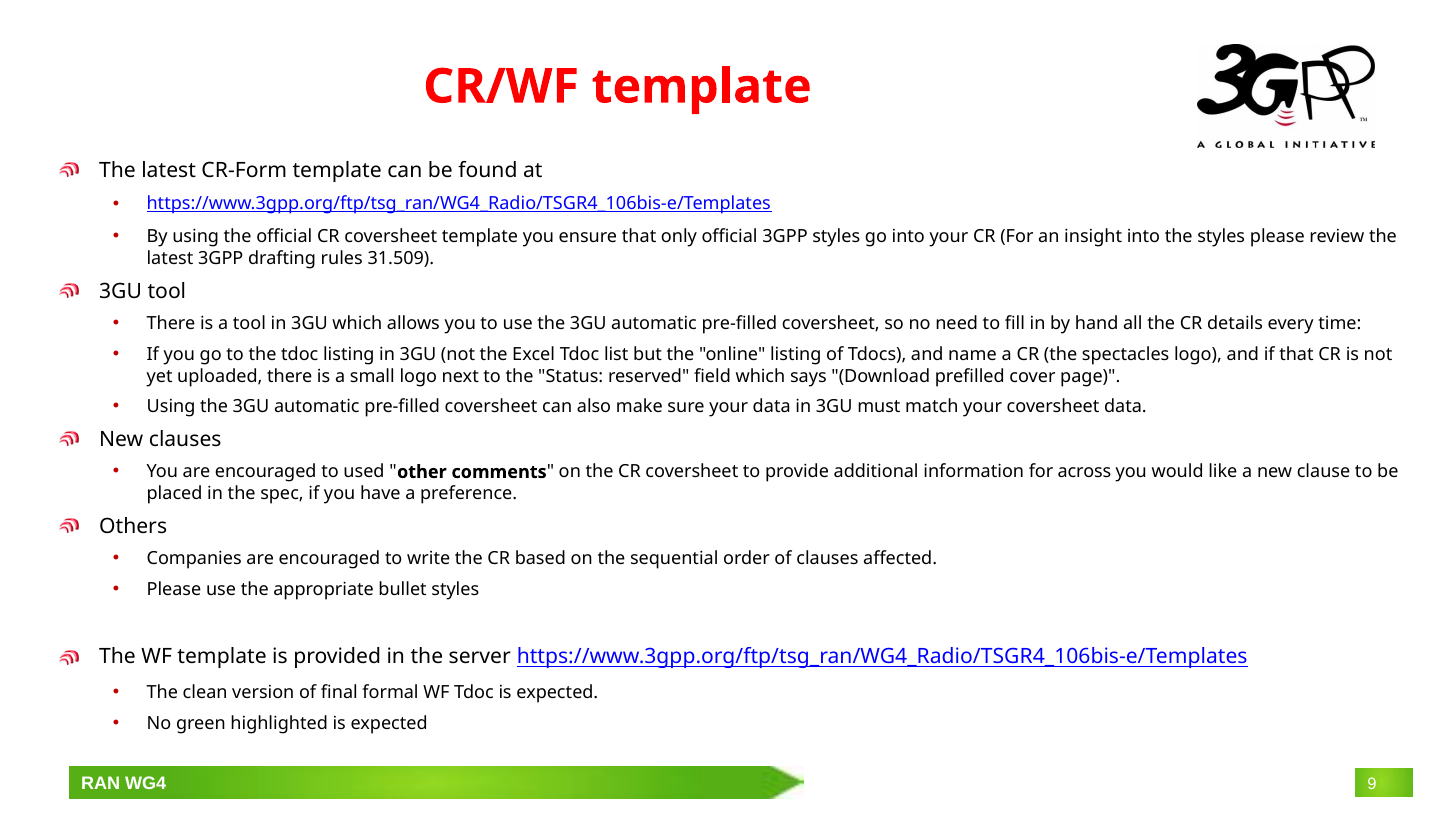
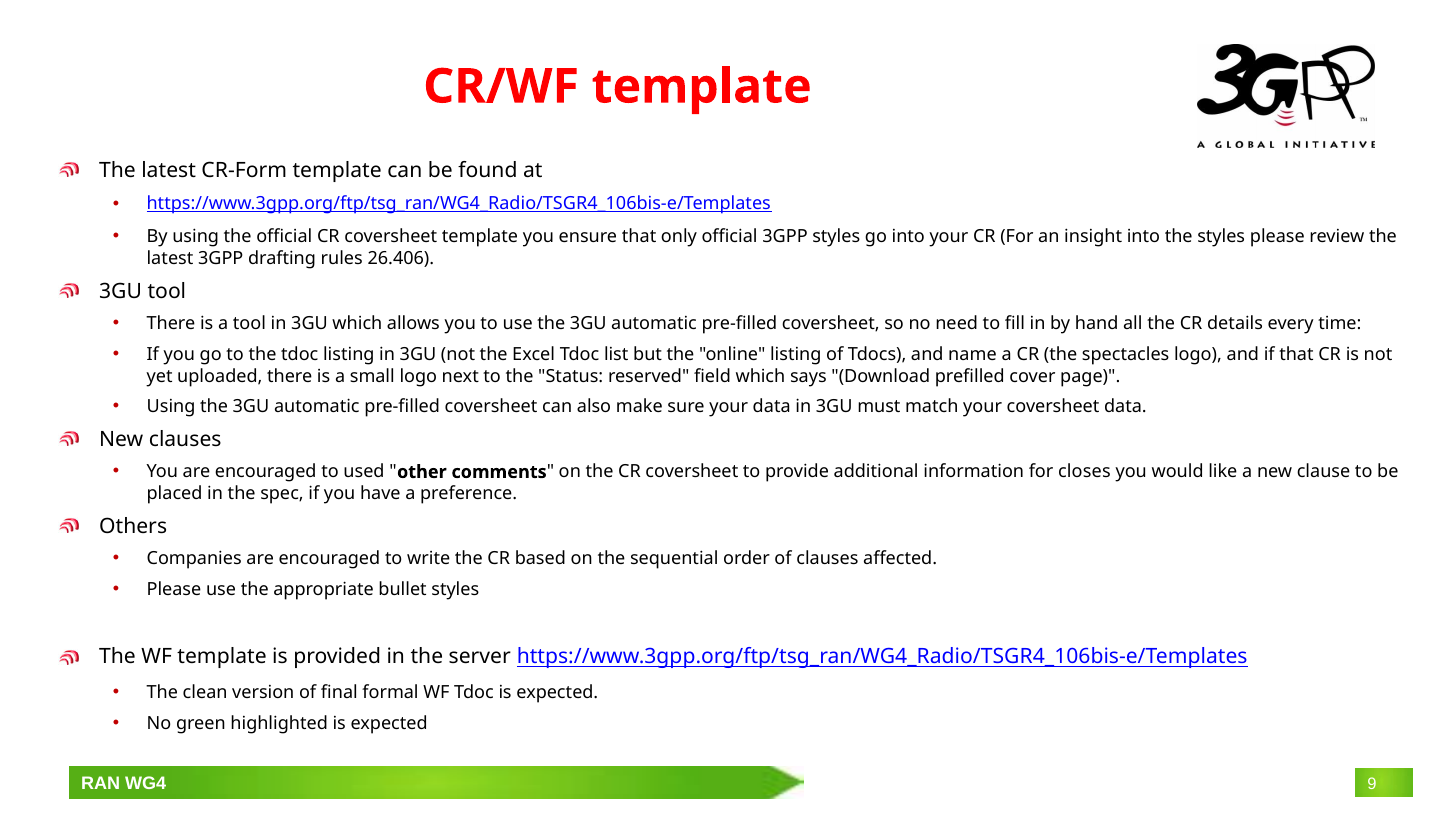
31.509: 31.509 -> 26.406
across: across -> closes
